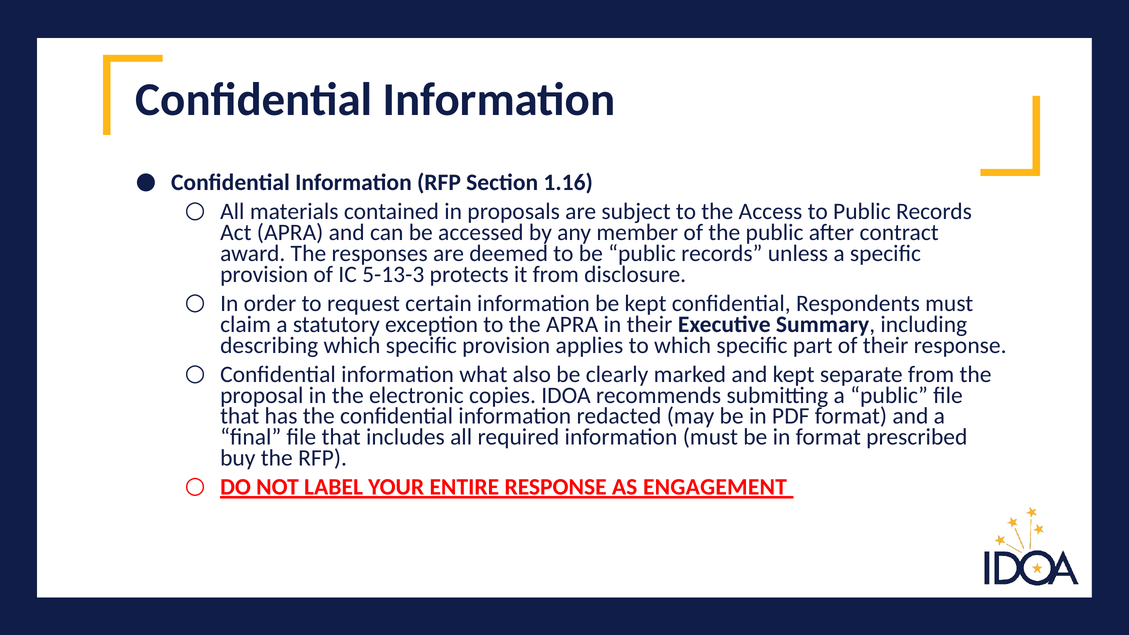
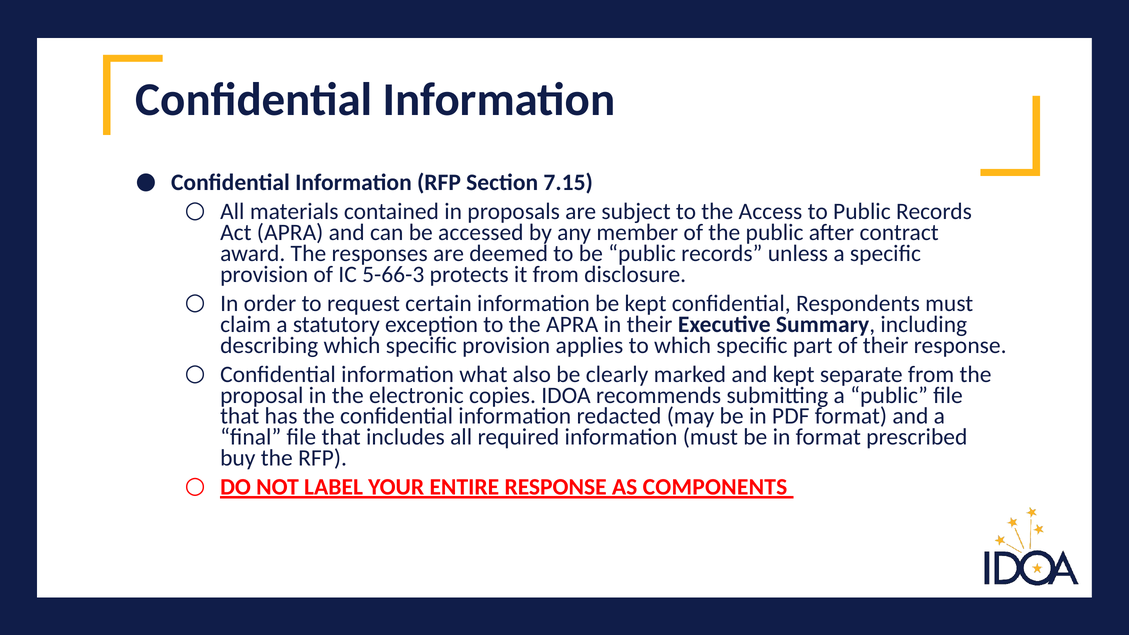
1.16: 1.16 -> 7.15
5-13-3: 5-13-3 -> 5-66-3
ENGAGEMENT: ENGAGEMENT -> COMPONENTS
